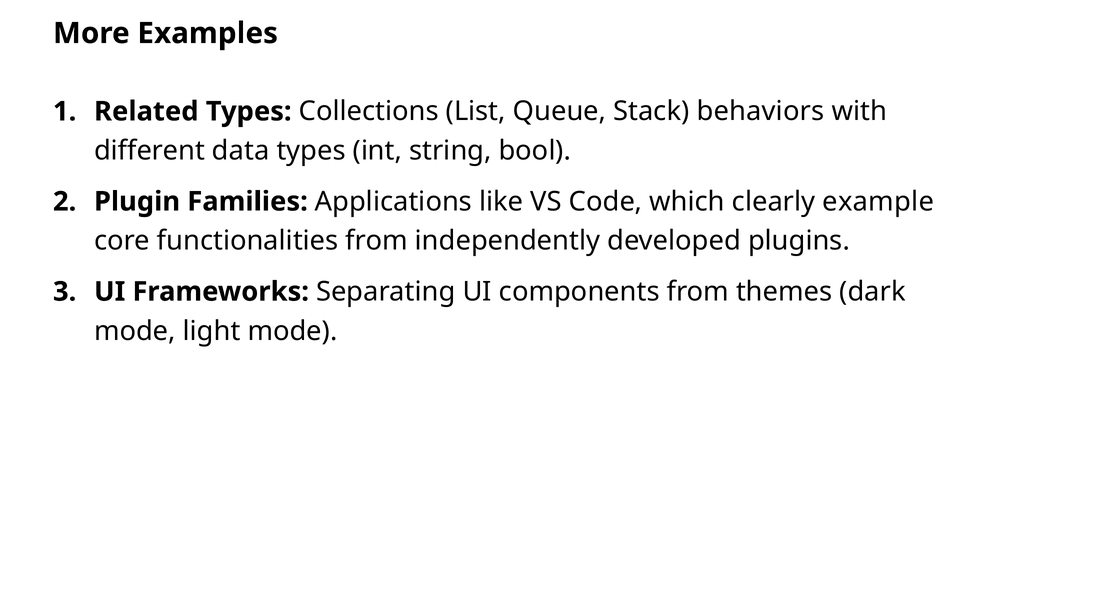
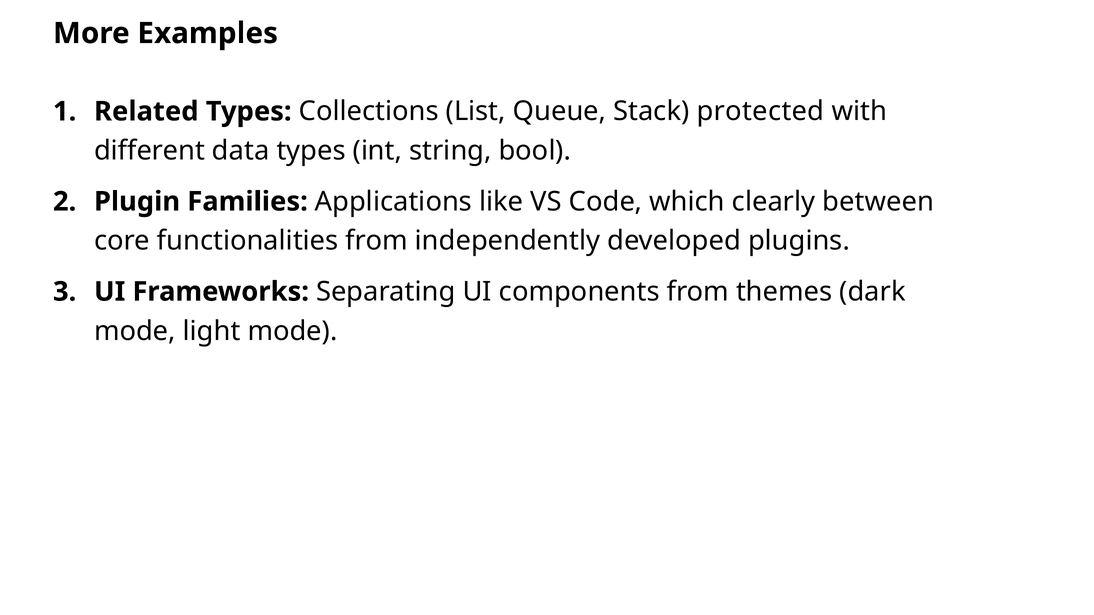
behaviors: behaviors -> protected
example: example -> between
